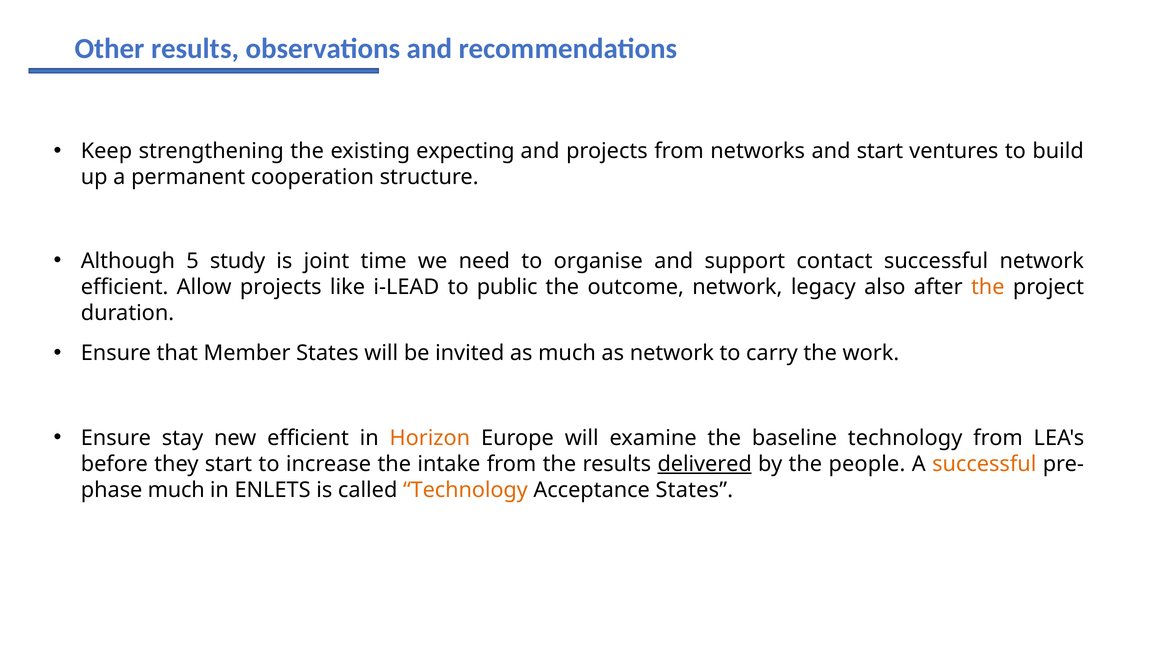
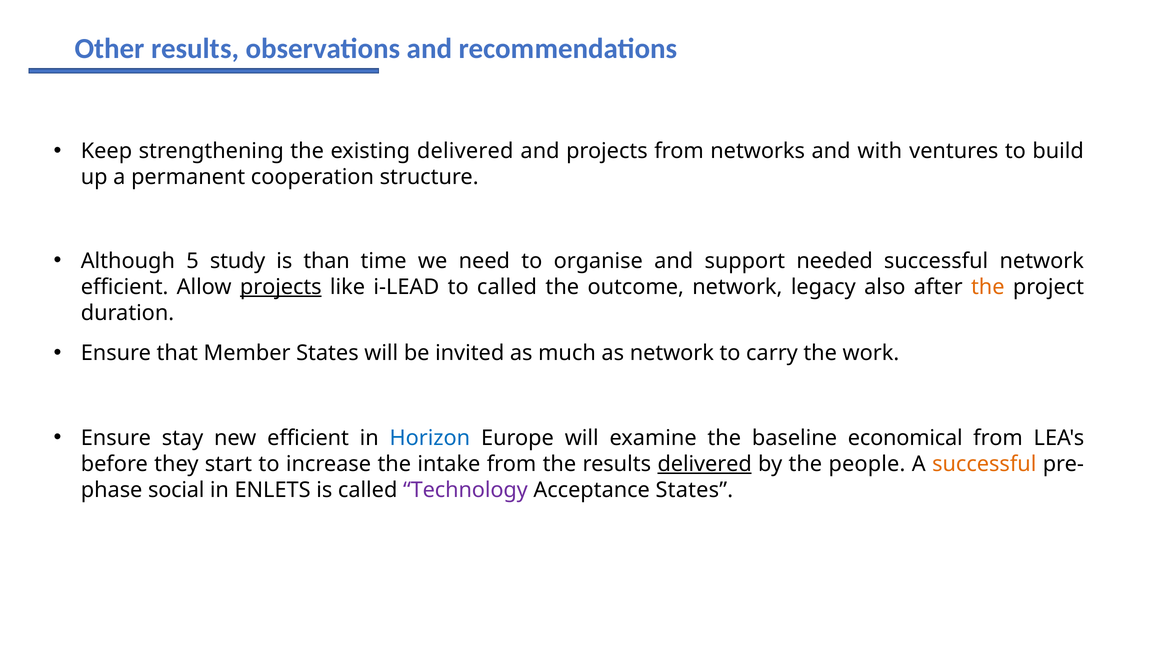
existing expecting: expecting -> delivered
and start: start -> with
joint: joint -> than
contact: contact -> needed
projects at (281, 287) underline: none -> present
to public: public -> called
Horizon colour: orange -> blue
baseline technology: technology -> economical
much at (176, 490): much -> social
Technology at (465, 490) colour: orange -> purple
